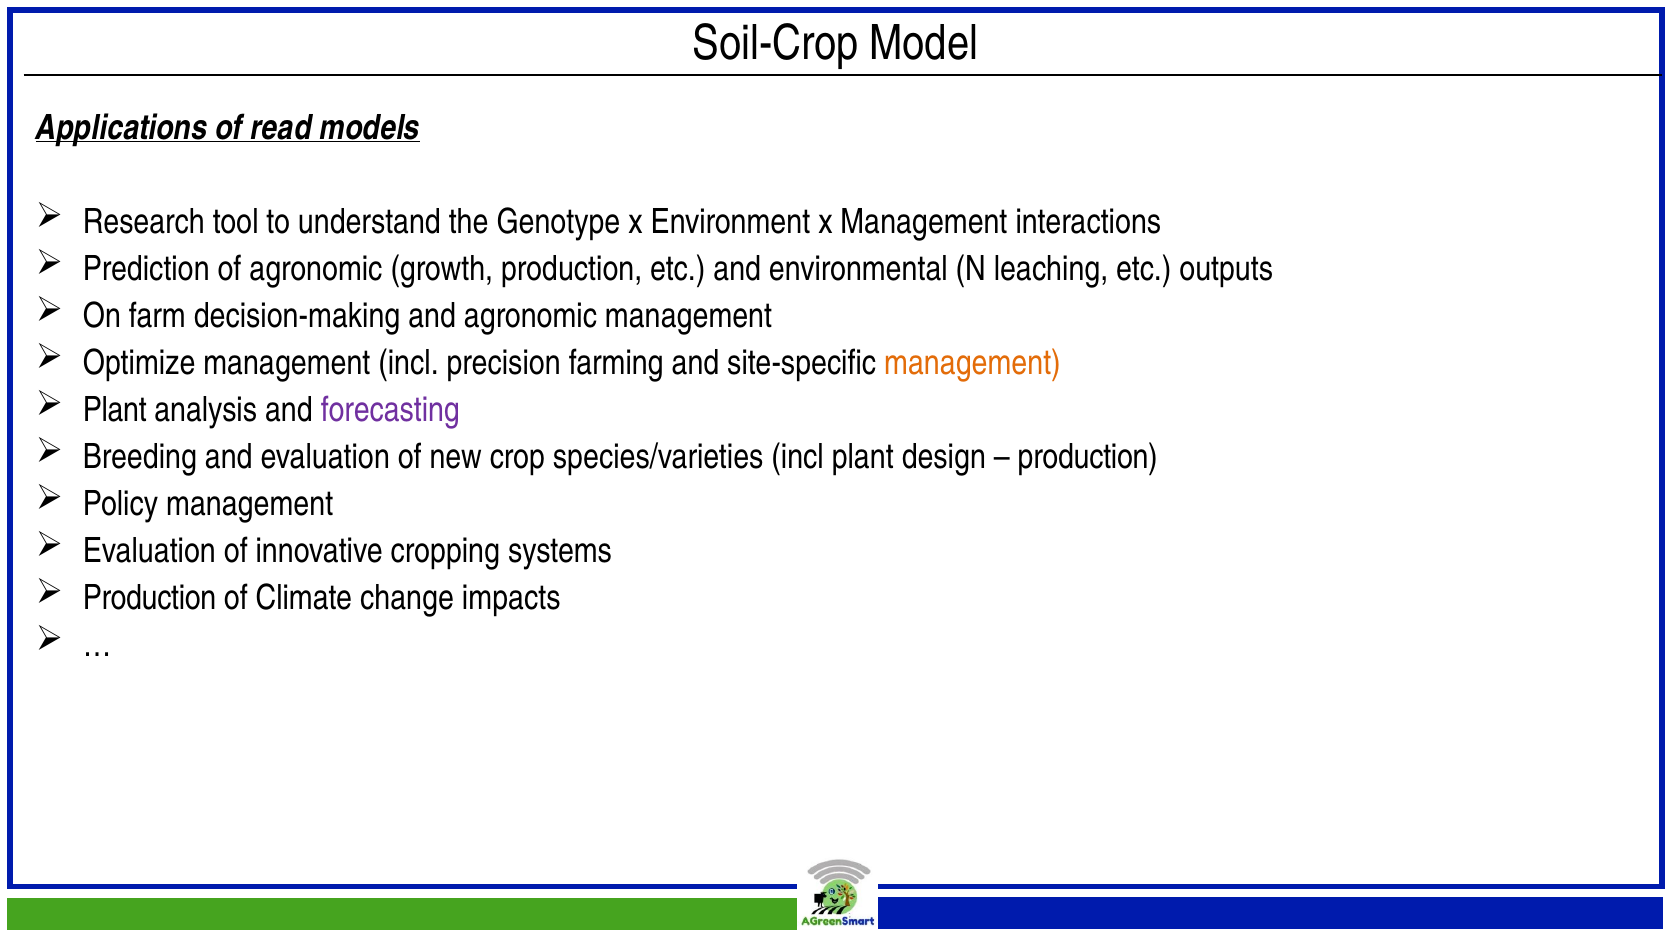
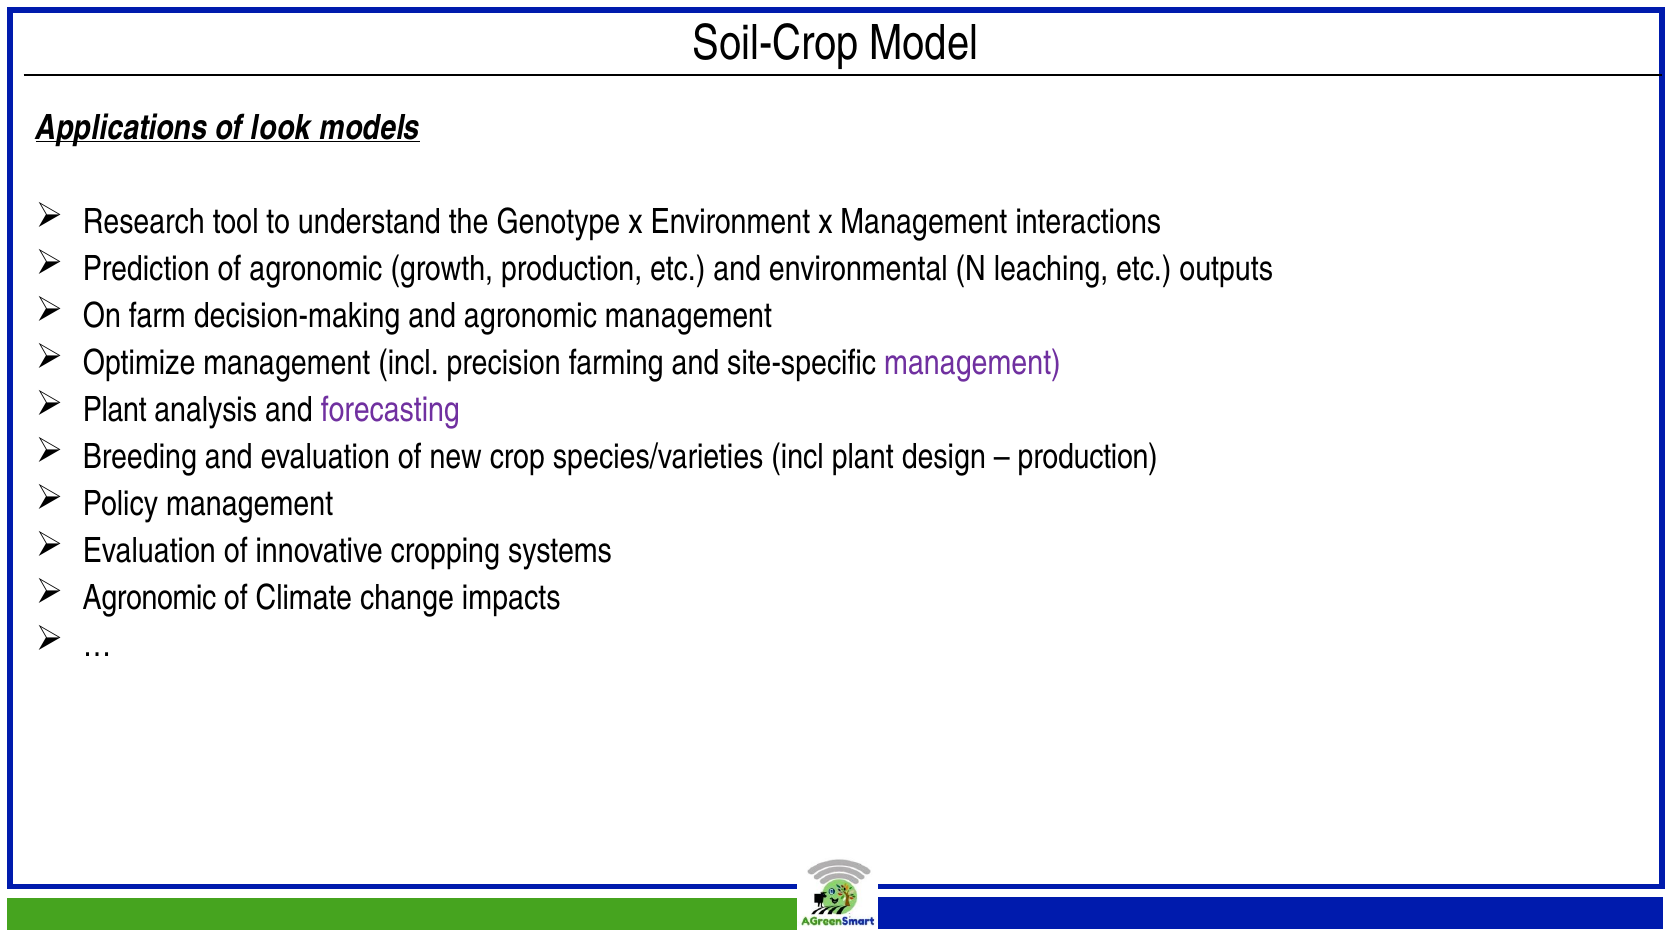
read: read -> look
management at (972, 363) colour: orange -> purple
Production at (150, 598): Production -> Agronomic
